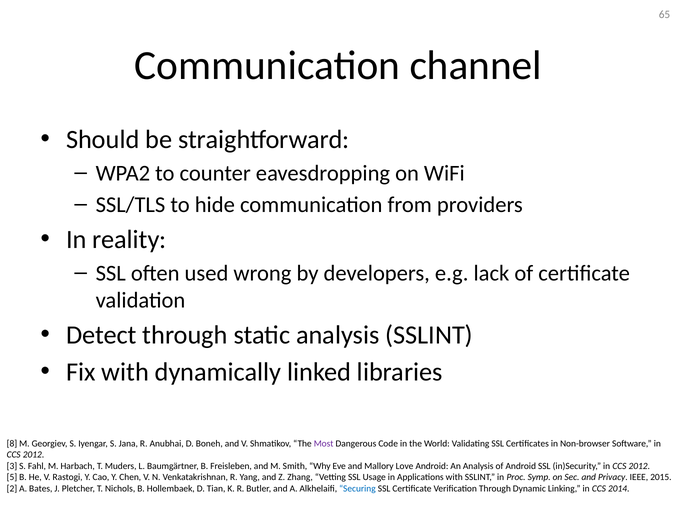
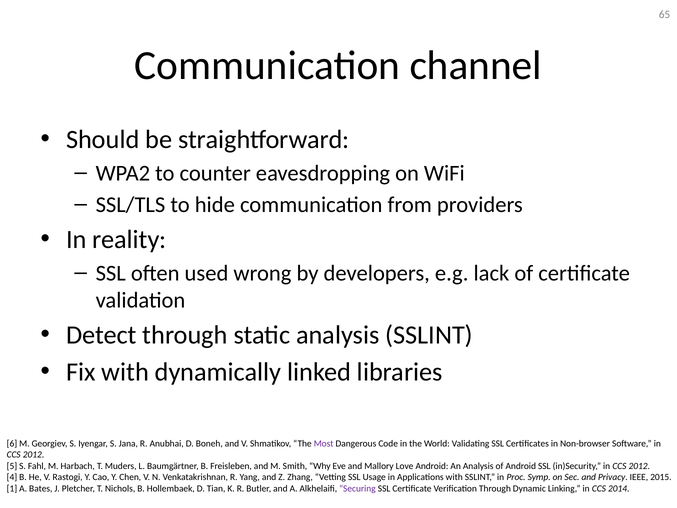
8: 8 -> 6
3: 3 -> 5
5: 5 -> 4
2: 2 -> 1
Securing colour: blue -> purple
